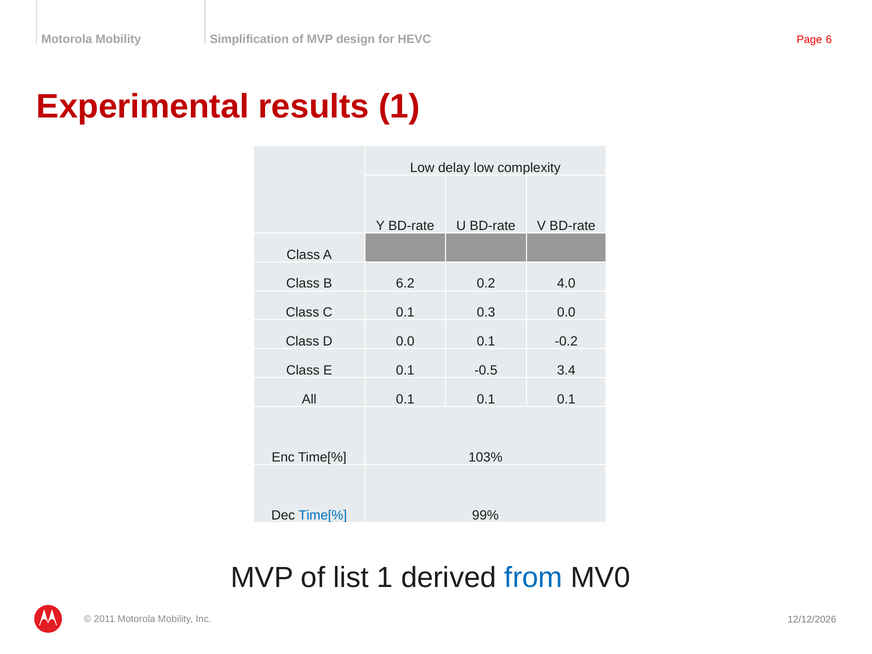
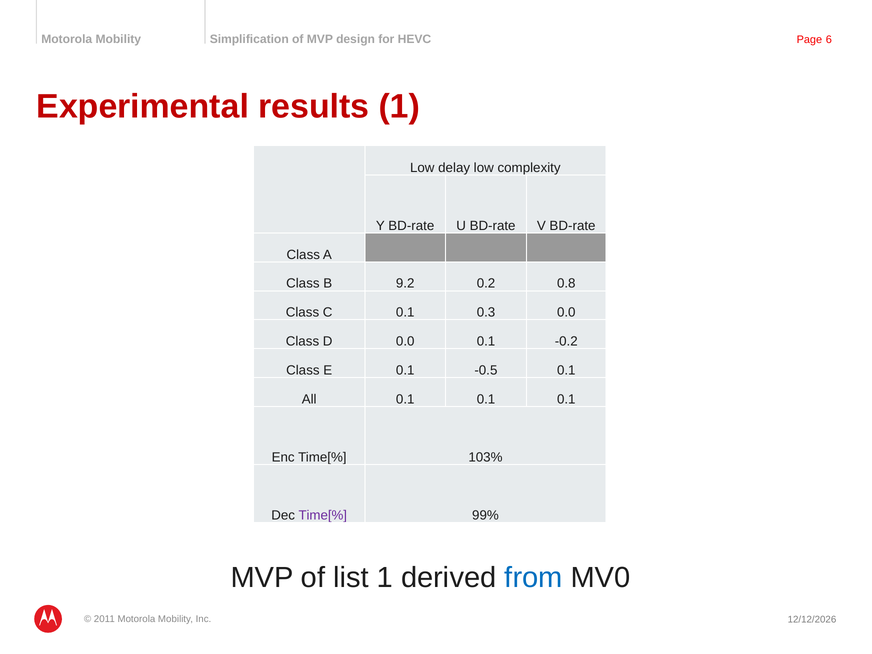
6.2: 6.2 -> 9.2
4.0: 4.0 -> 0.8
-0.5 3.4: 3.4 -> 0.1
Time[% at (323, 515) colour: blue -> purple
